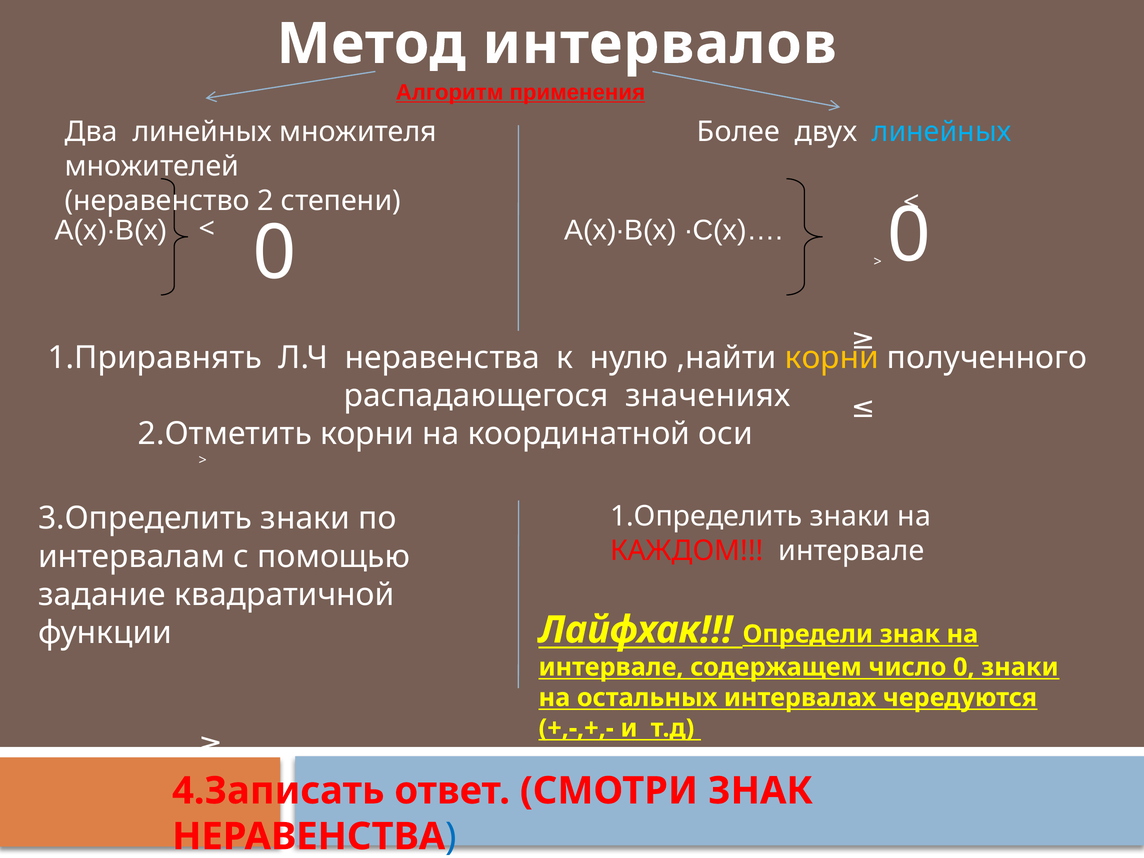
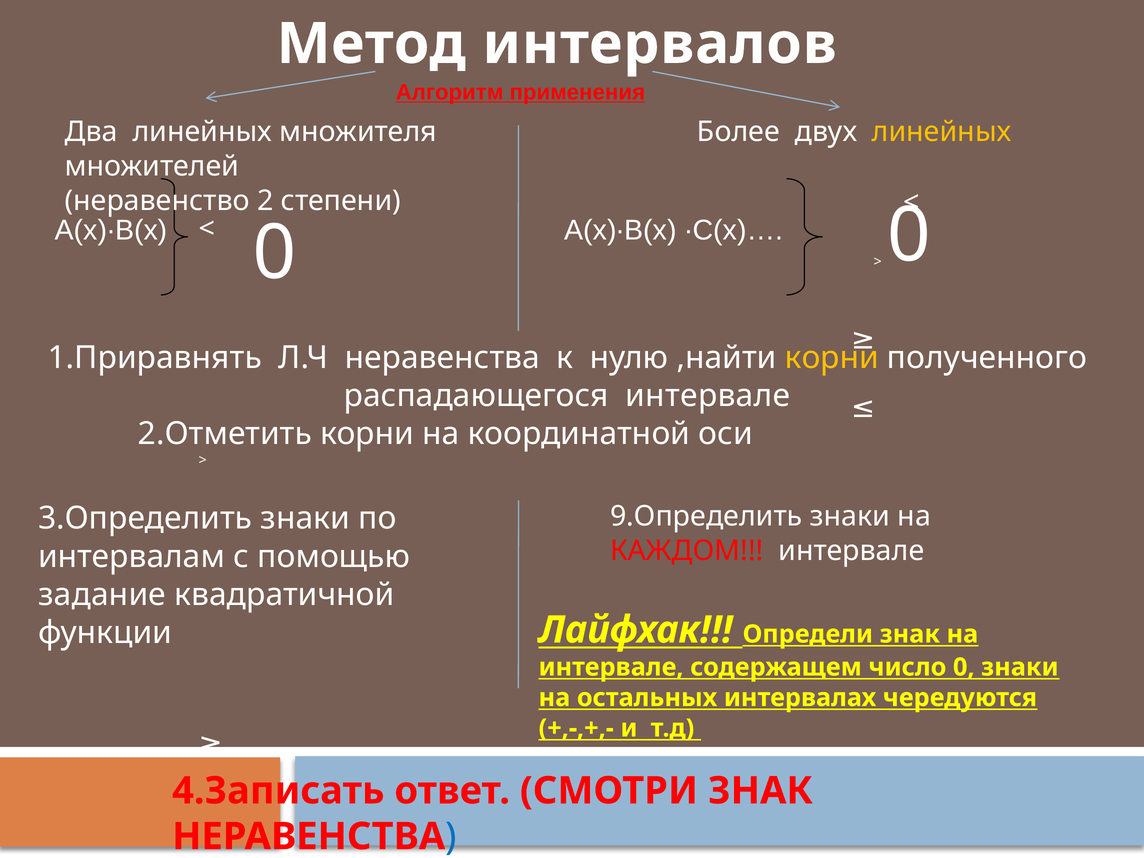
линейных at (942, 132) colour: light blue -> yellow
распадающегося значениях: значениях -> интервале
1.Определить: 1.Определить -> 9.Определить
